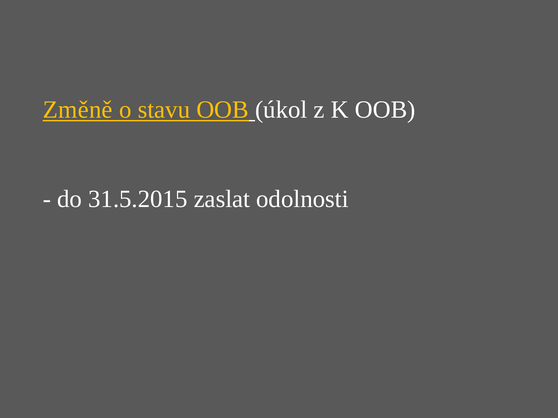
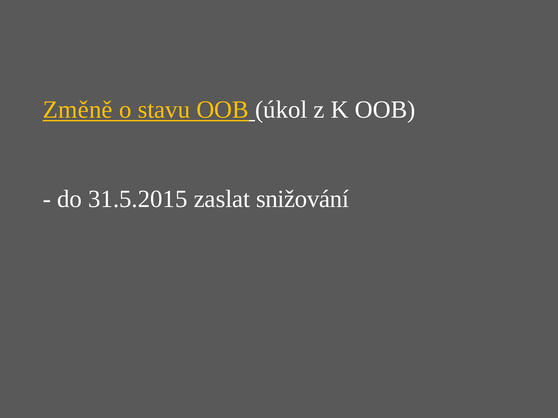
odolnosti: odolnosti -> snižování
